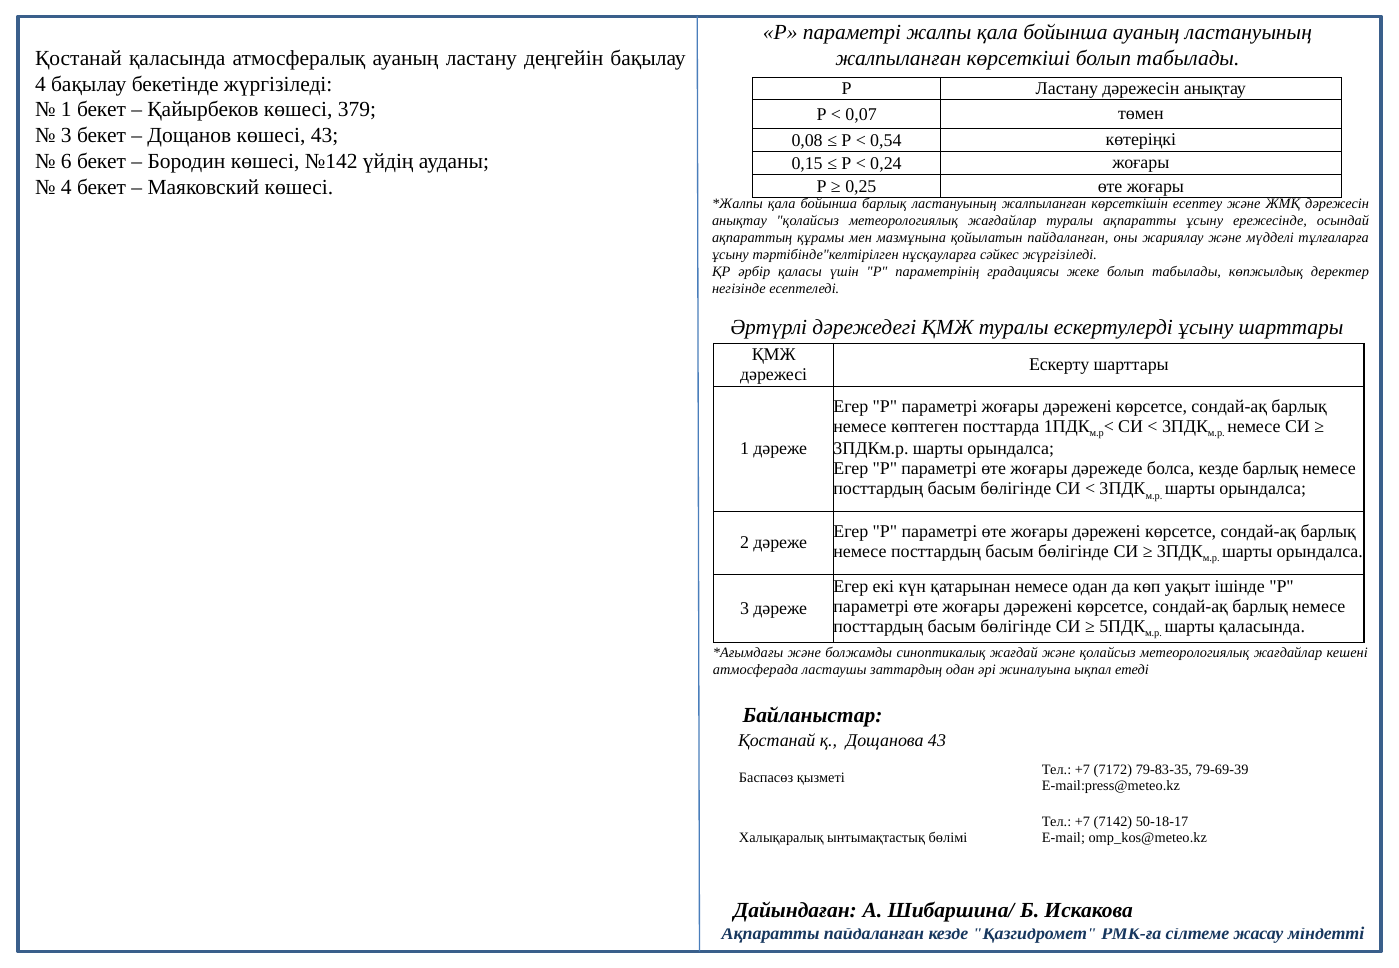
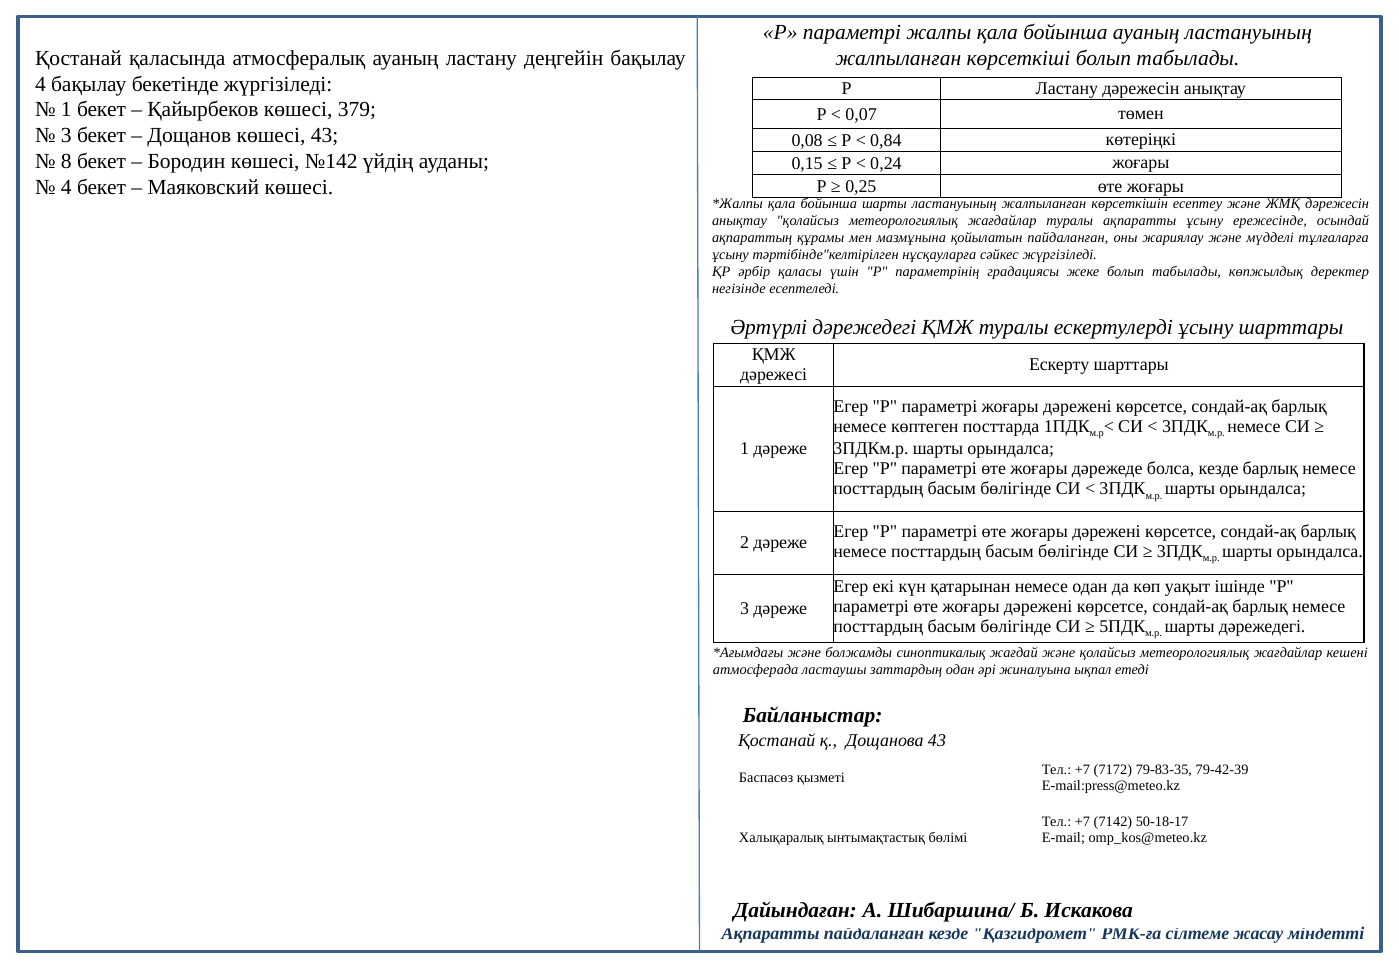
0,54: 0,54 -> 0,84
6: 6 -> 8
бойынша барлық: барлық -> шарты
шарты қаласында: қаласында -> дәрежедегі
79-69-39: 79-69-39 -> 79-42-39
